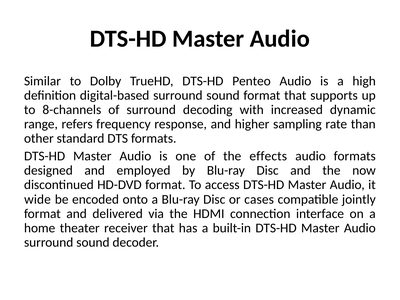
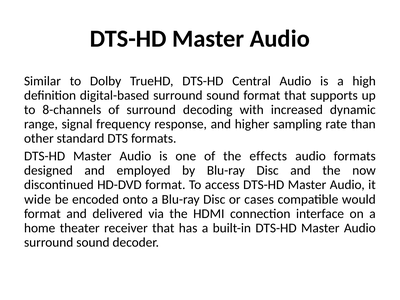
Penteo: Penteo -> Central
refers: refers -> signal
jointly: jointly -> would
